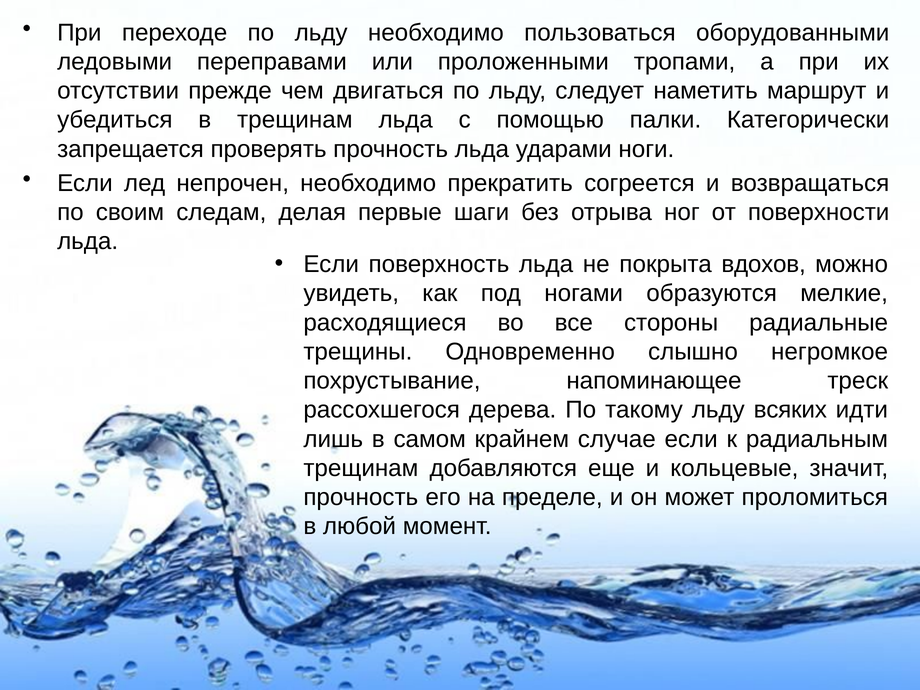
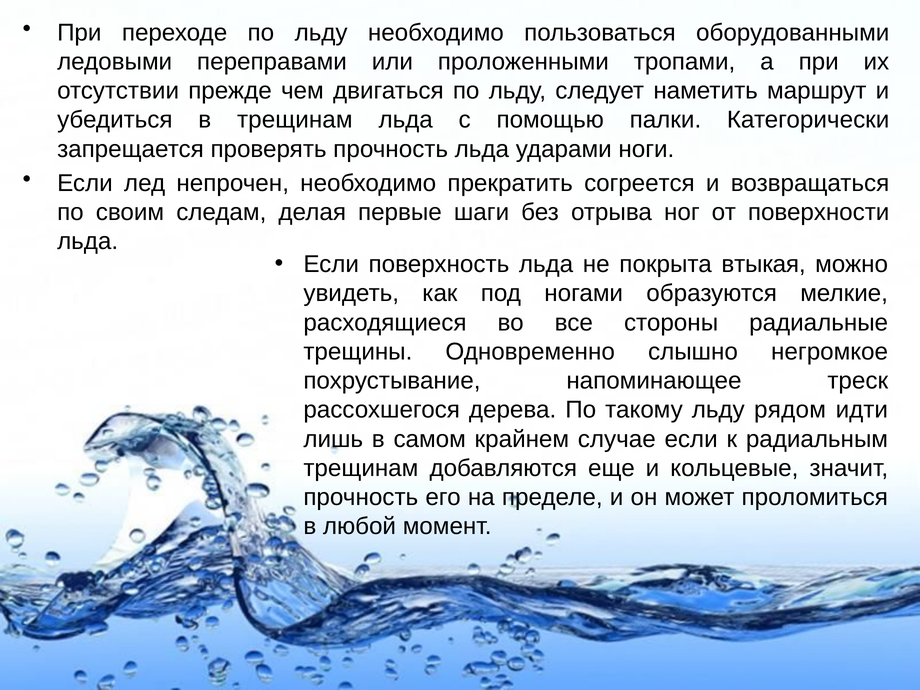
вдохов: вдохов -> втыкая
всяких: всяких -> рядом
